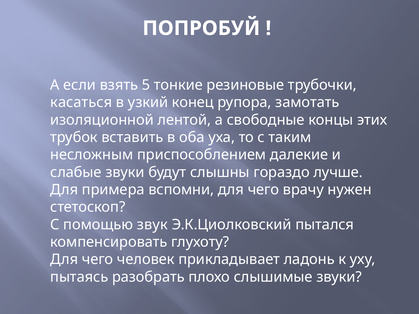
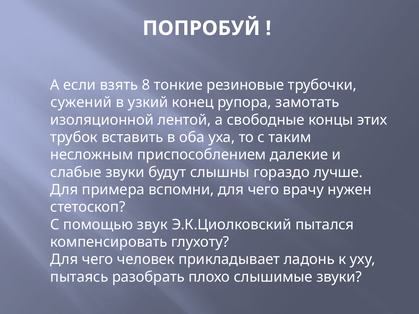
5: 5 -> 8
касаться: касаться -> сужений
